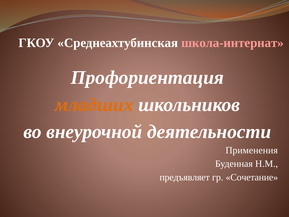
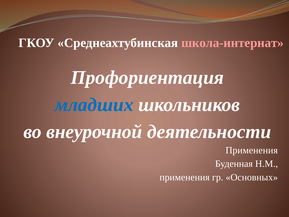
младших colour: orange -> blue
предъявляет at (185, 177): предъявляет -> применения
Сочетание: Сочетание -> Основных
